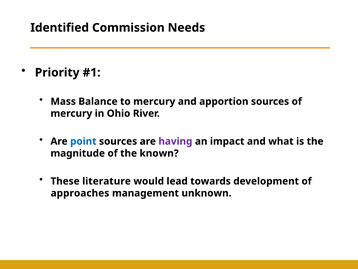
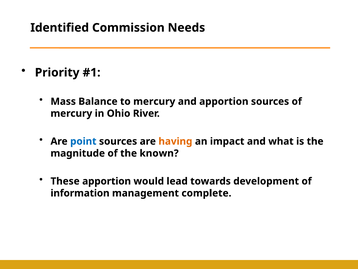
having colour: purple -> orange
These literature: literature -> apportion
approaches: approaches -> information
unknown: unknown -> complete
